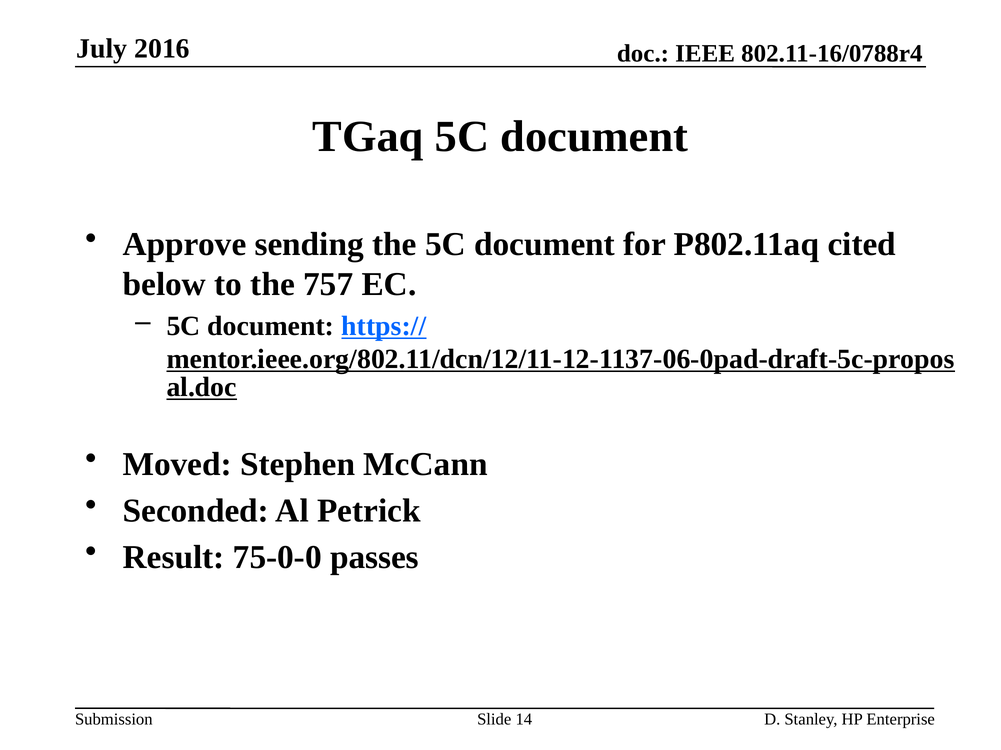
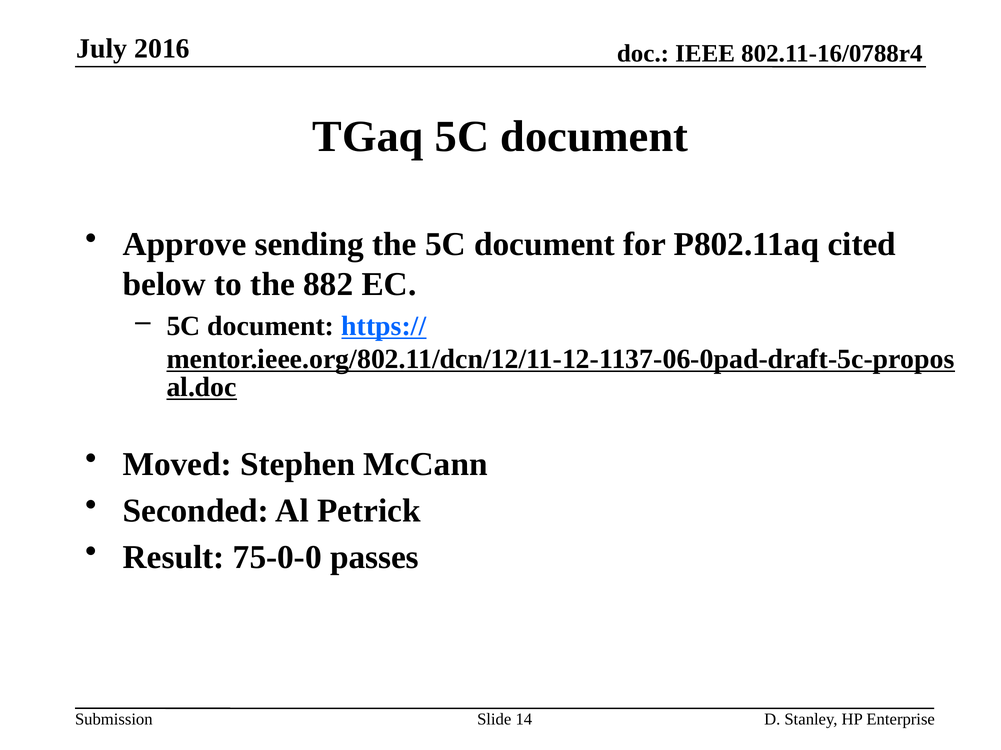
757: 757 -> 882
